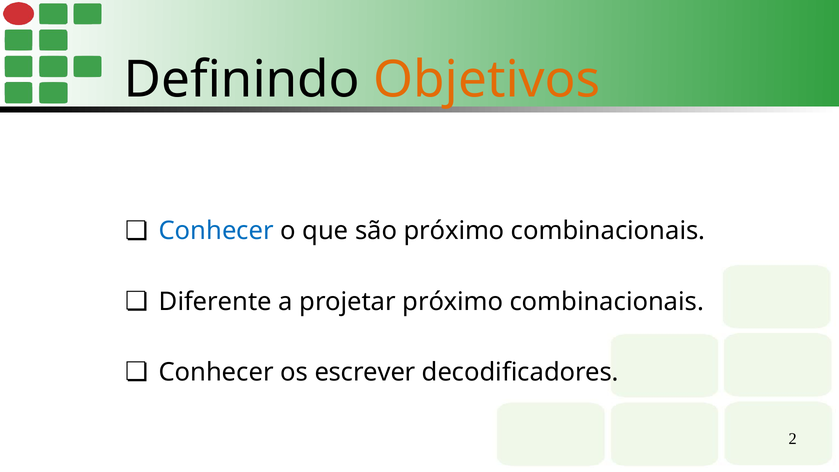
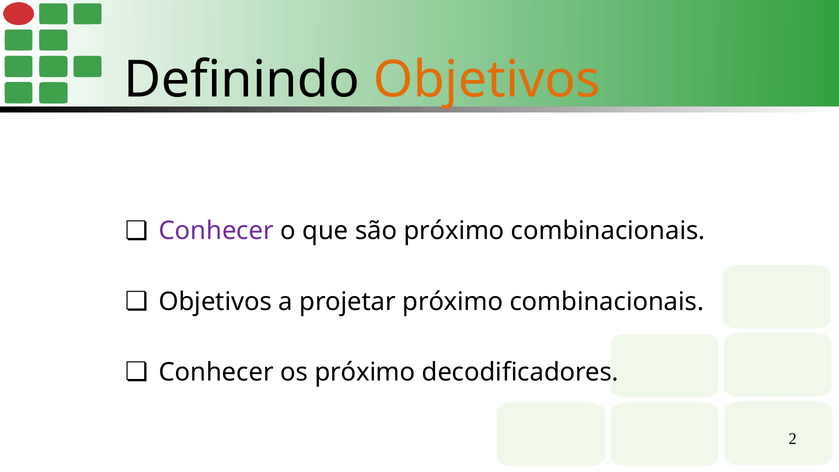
Conhecer at (216, 231) colour: blue -> purple
Diferente at (215, 302): Diferente -> Objetivos
os escrever: escrever -> próximo
